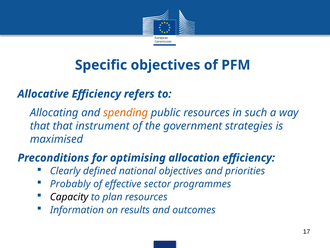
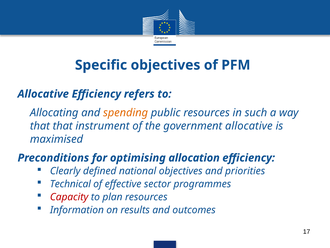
government strategies: strategies -> allocative
Probably: Probably -> Technical
Capacity colour: black -> red
